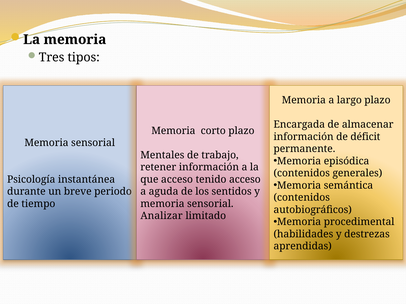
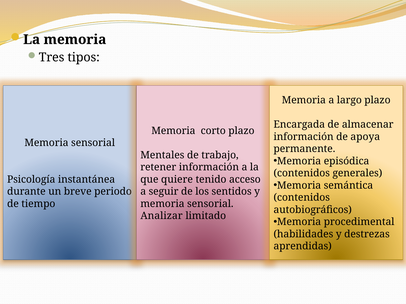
déficit: déficit -> apoya
que acceso: acceso -> quiere
aguda: aguda -> seguir
